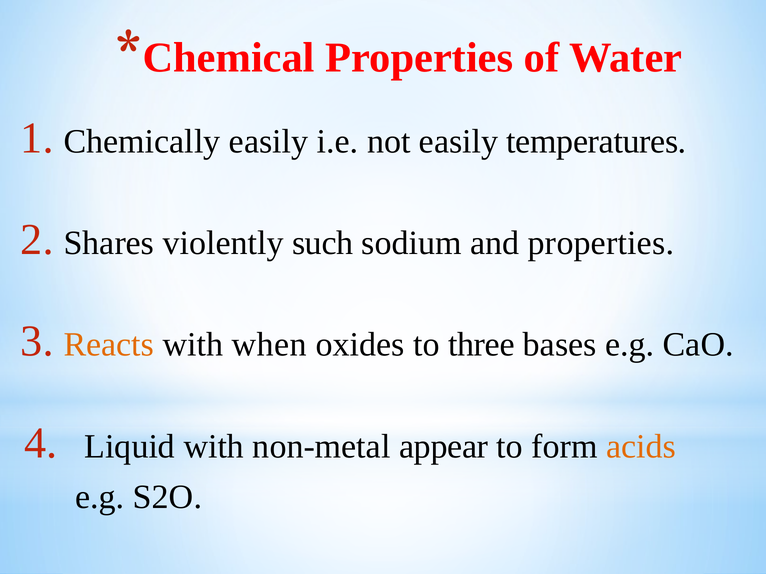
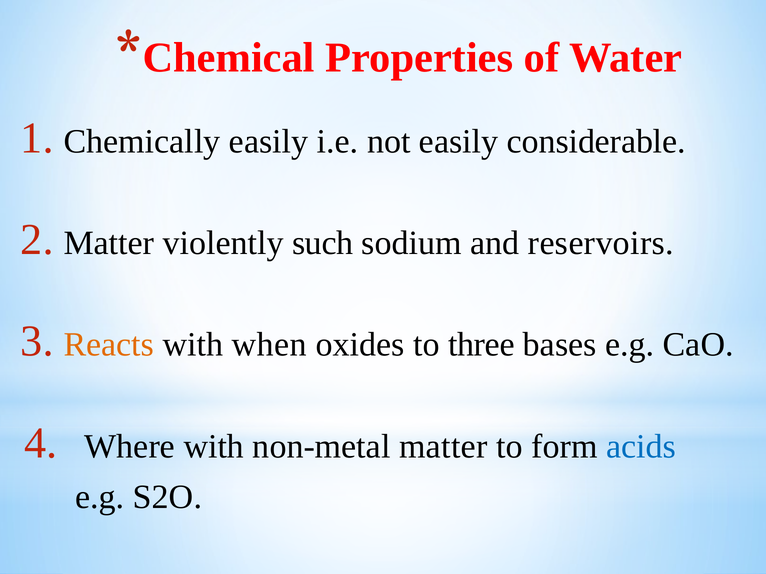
temperatures: temperatures -> considerable
Shares at (109, 243): Shares -> Matter
and properties: properties -> reservoirs
Liquid: Liquid -> Where
non-metal appear: appear -> matter
acids colour: orange -> blue
